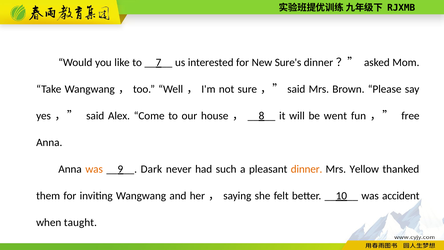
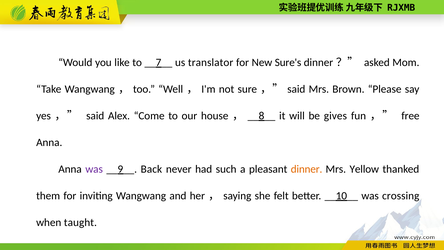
interested: interested -> translator
went: went -> gives
was at (94, 169) colour: orange -> purple
Dark: Dark -> Back
accident: accident -> crossing
